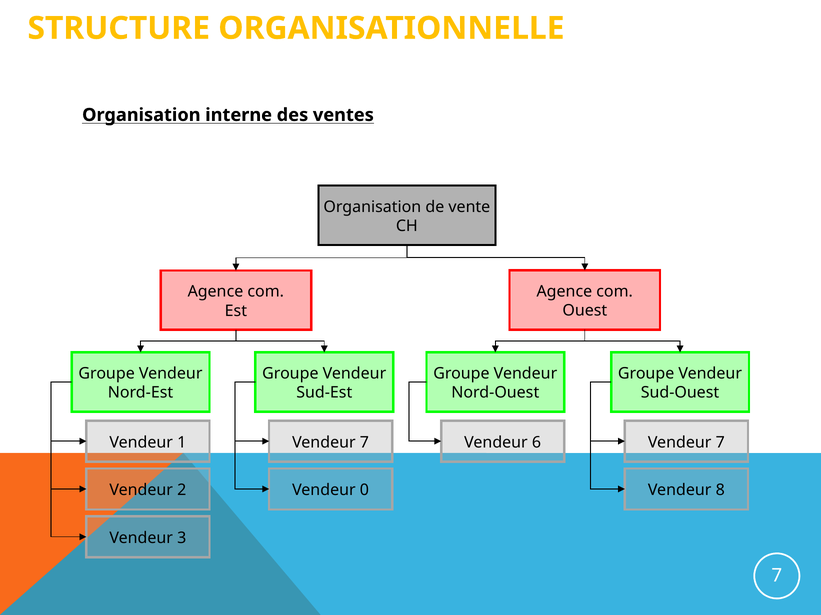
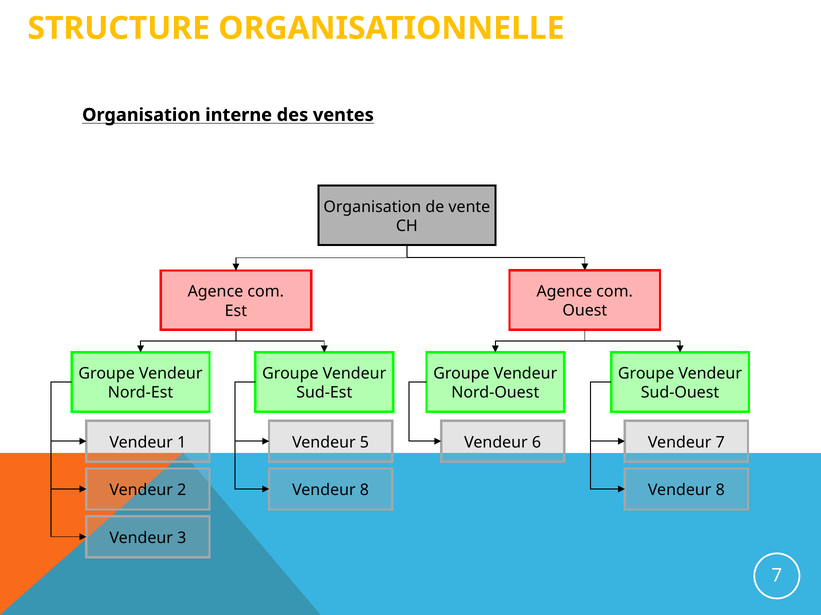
7 at (364, 443): 7 -> 5
0 at (364, 491): 0 -> 8
